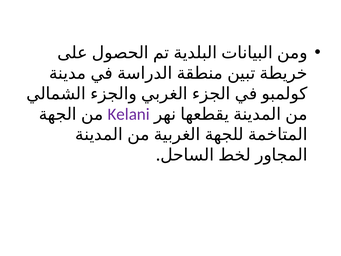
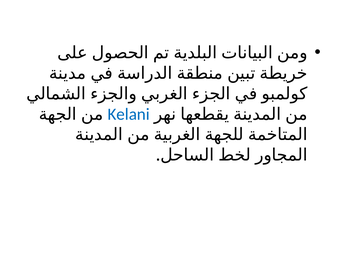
Kelani colour: purple -> blue
